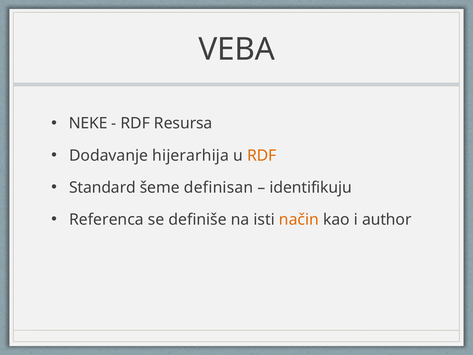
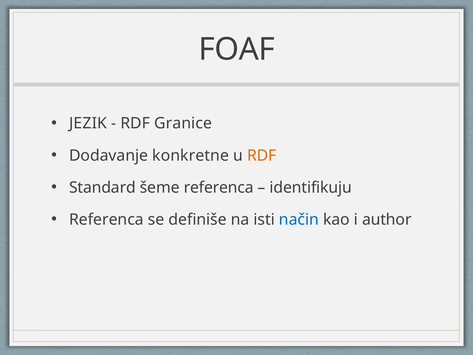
VEBA: VEBA -> FOAF
NEKE: NEKE -> JEZIK
Resursa: Resursa -> Granice
hijerarhija: hijerarhija -> konkretne
šeme definisan: definisan -> referenca
način colour: orange -> blue
